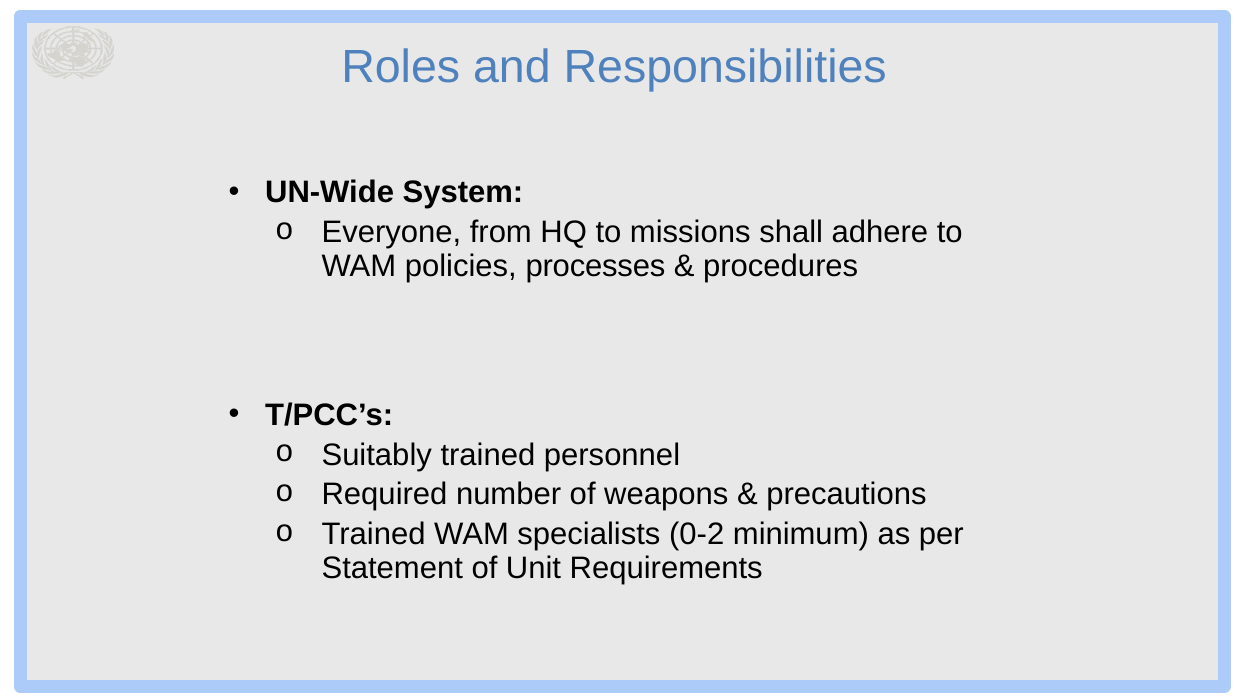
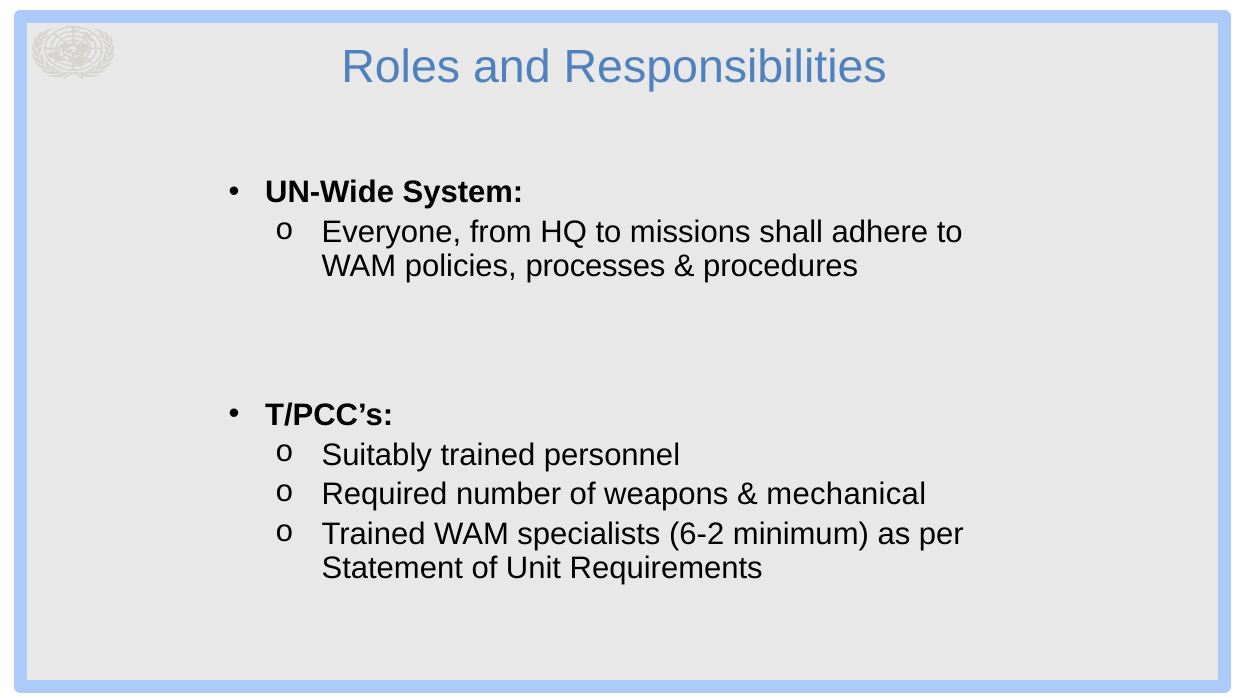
precautions: precautions -> mechanical
0-2: 0-2 -> 6-2
